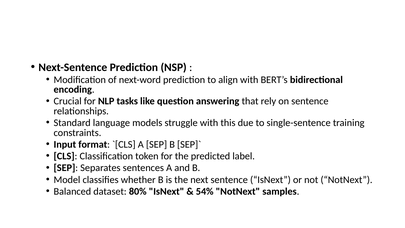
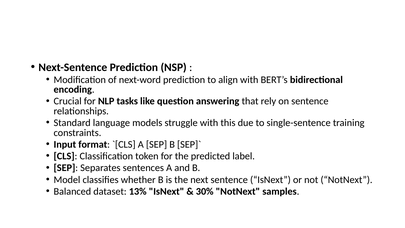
80%: 80% -> 13%
54%: 54% -> 30%
